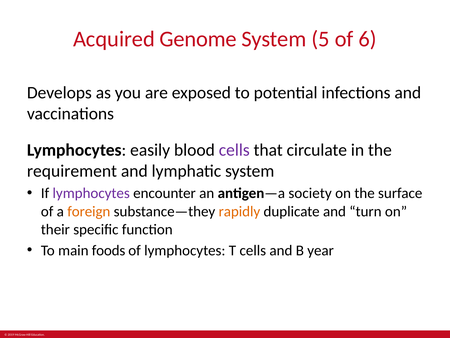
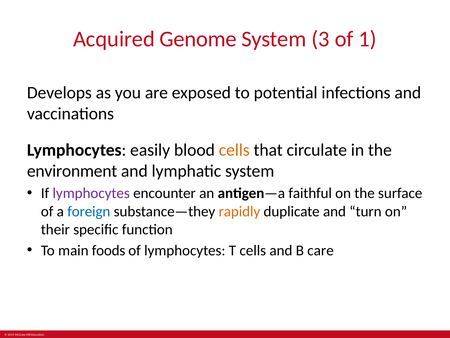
5: 5 -> 3
6: 6 -> 1
cells at (234, 150) colour: purple -> orange
requirement: requirement -> environment
society: society -> faithful
foreign colour: orange -> blue
year: year -> care
